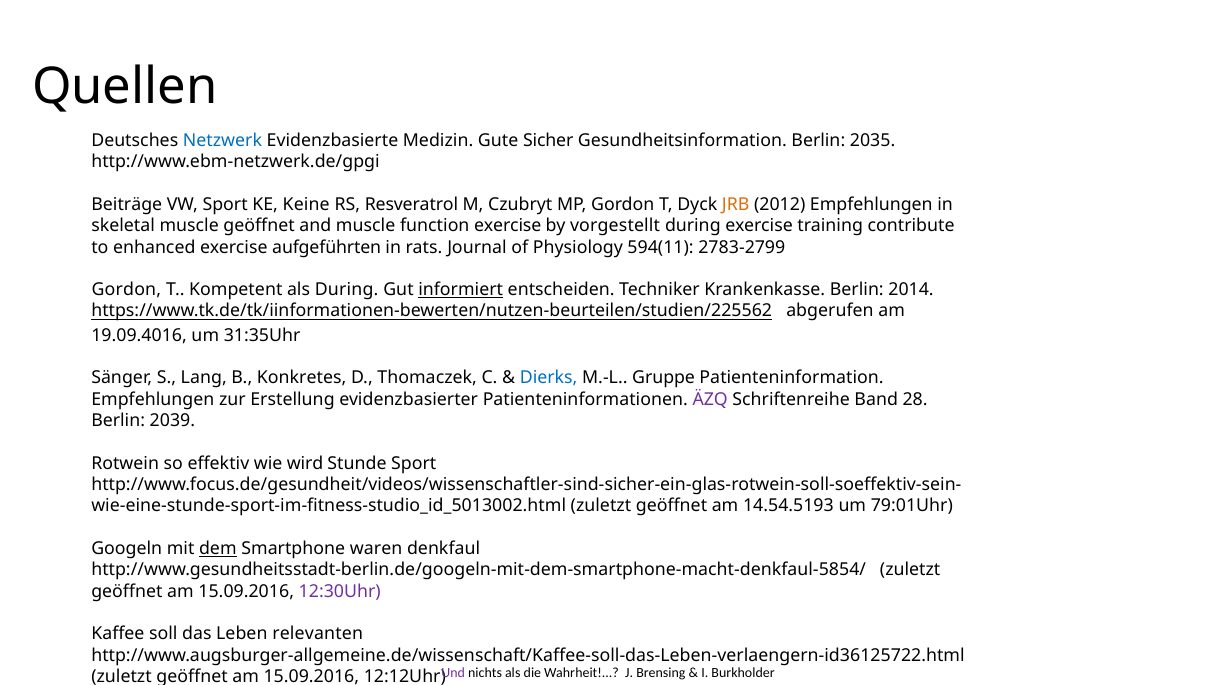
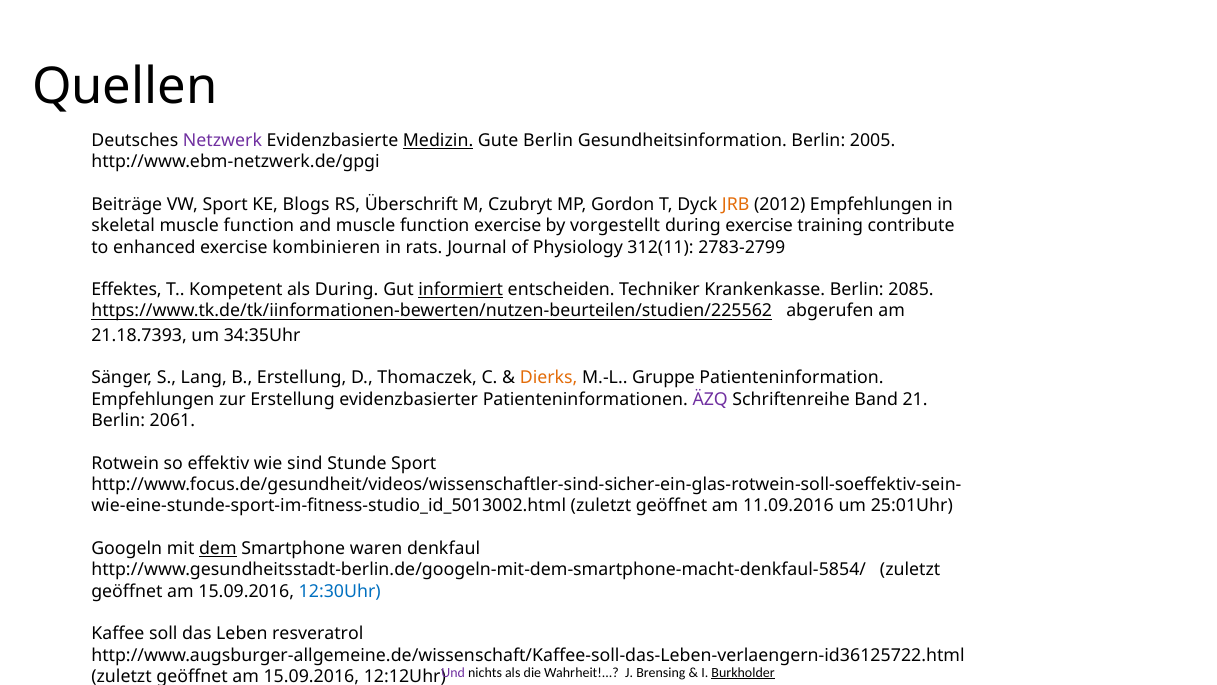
Netzwerk colour: blue -> purple
Medizin underline: none -> present
Gute Sicher: Sicher -> Berlin
2035: 2035 -> 2005
Keine: Keine -> Blogs
Resveratrol: Resveratrol -> Überschrift
skeletal muscle geöffnet: geöffnet -> function
aufgeführten: aufgeführten -> kombinieren
594(11: 594(11 -> 312(11
Gordon at (126, 290): Gordon -> Effektes
2014: 2014 -> 2085
19.09.4016: 19.09.4016 -> 21.18.7393
31:35Uhr: 31:35Uhr -> 34:35Uhr
B Konkretes: Konkretes -> Erstellung
Dierks colour: blue -> orange
28: 28 -> 21
2039: 2039 -> 2061
wird: wird -> sind
14.54.5193: 14.54.5193 -> 11.09.2016
79:01Uhr: 79:01Uhr -> 25:01Uhr
12:30Uhr colour: purple -> blue
relevanten: relevanten -> resveratrol
Burkholder underline: none -> present
